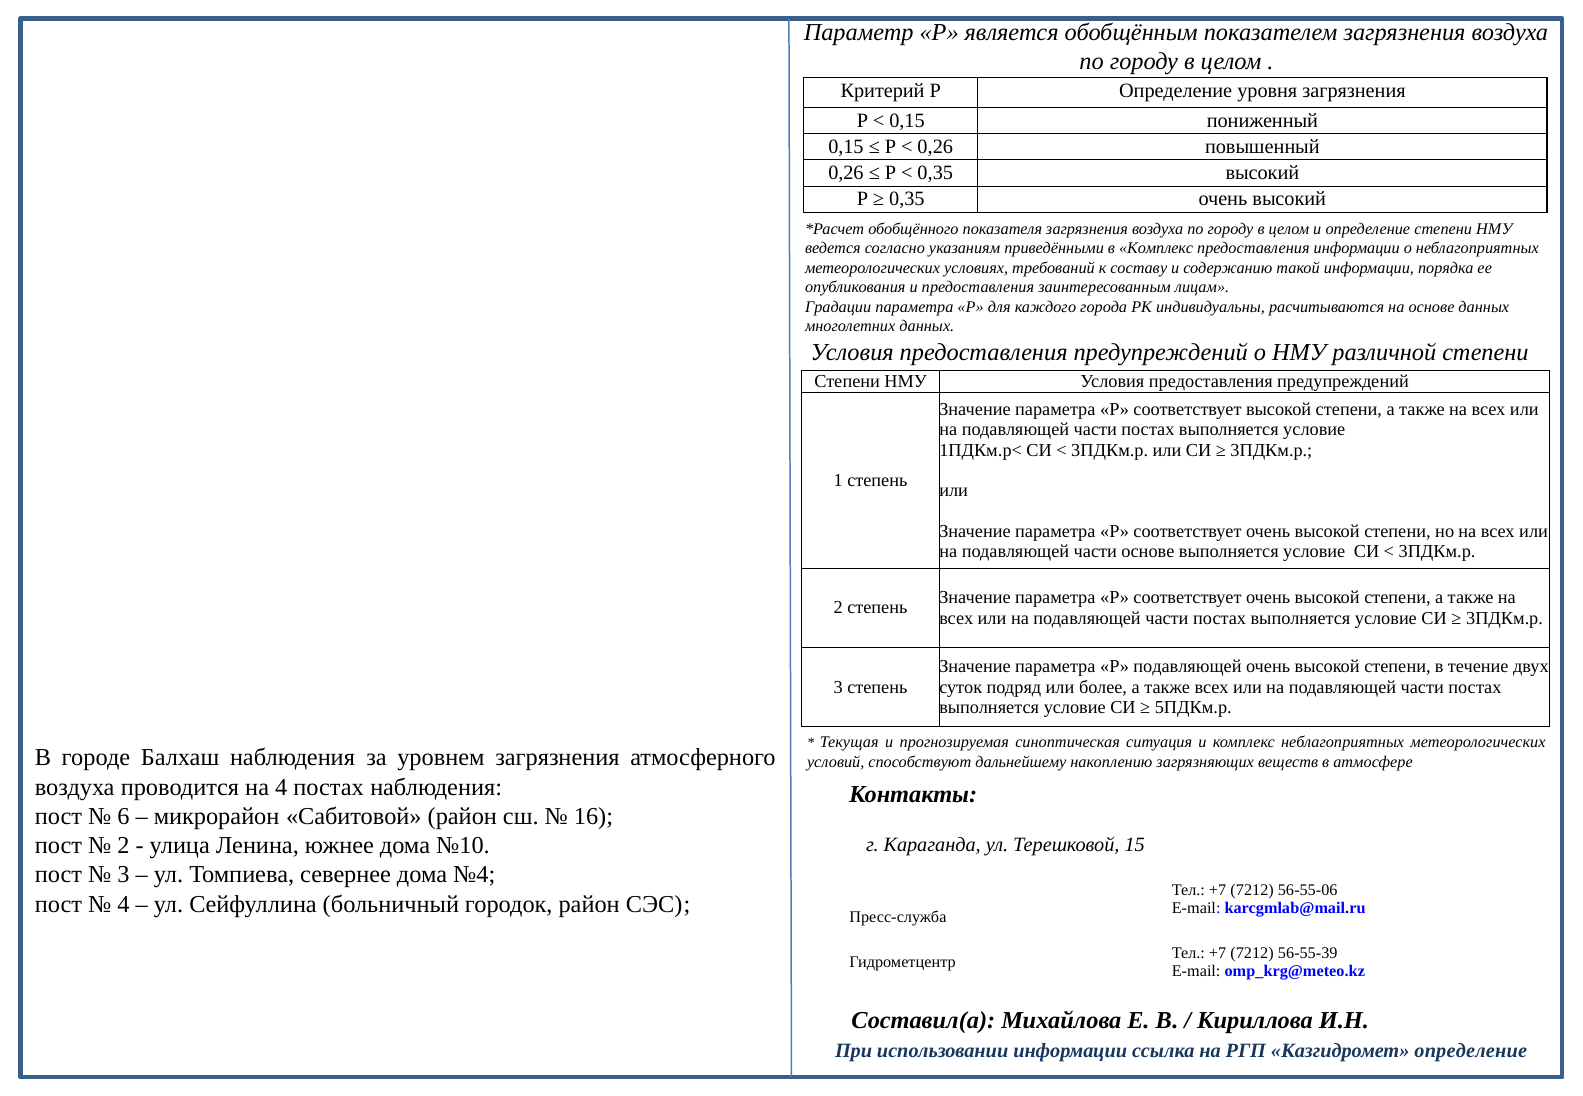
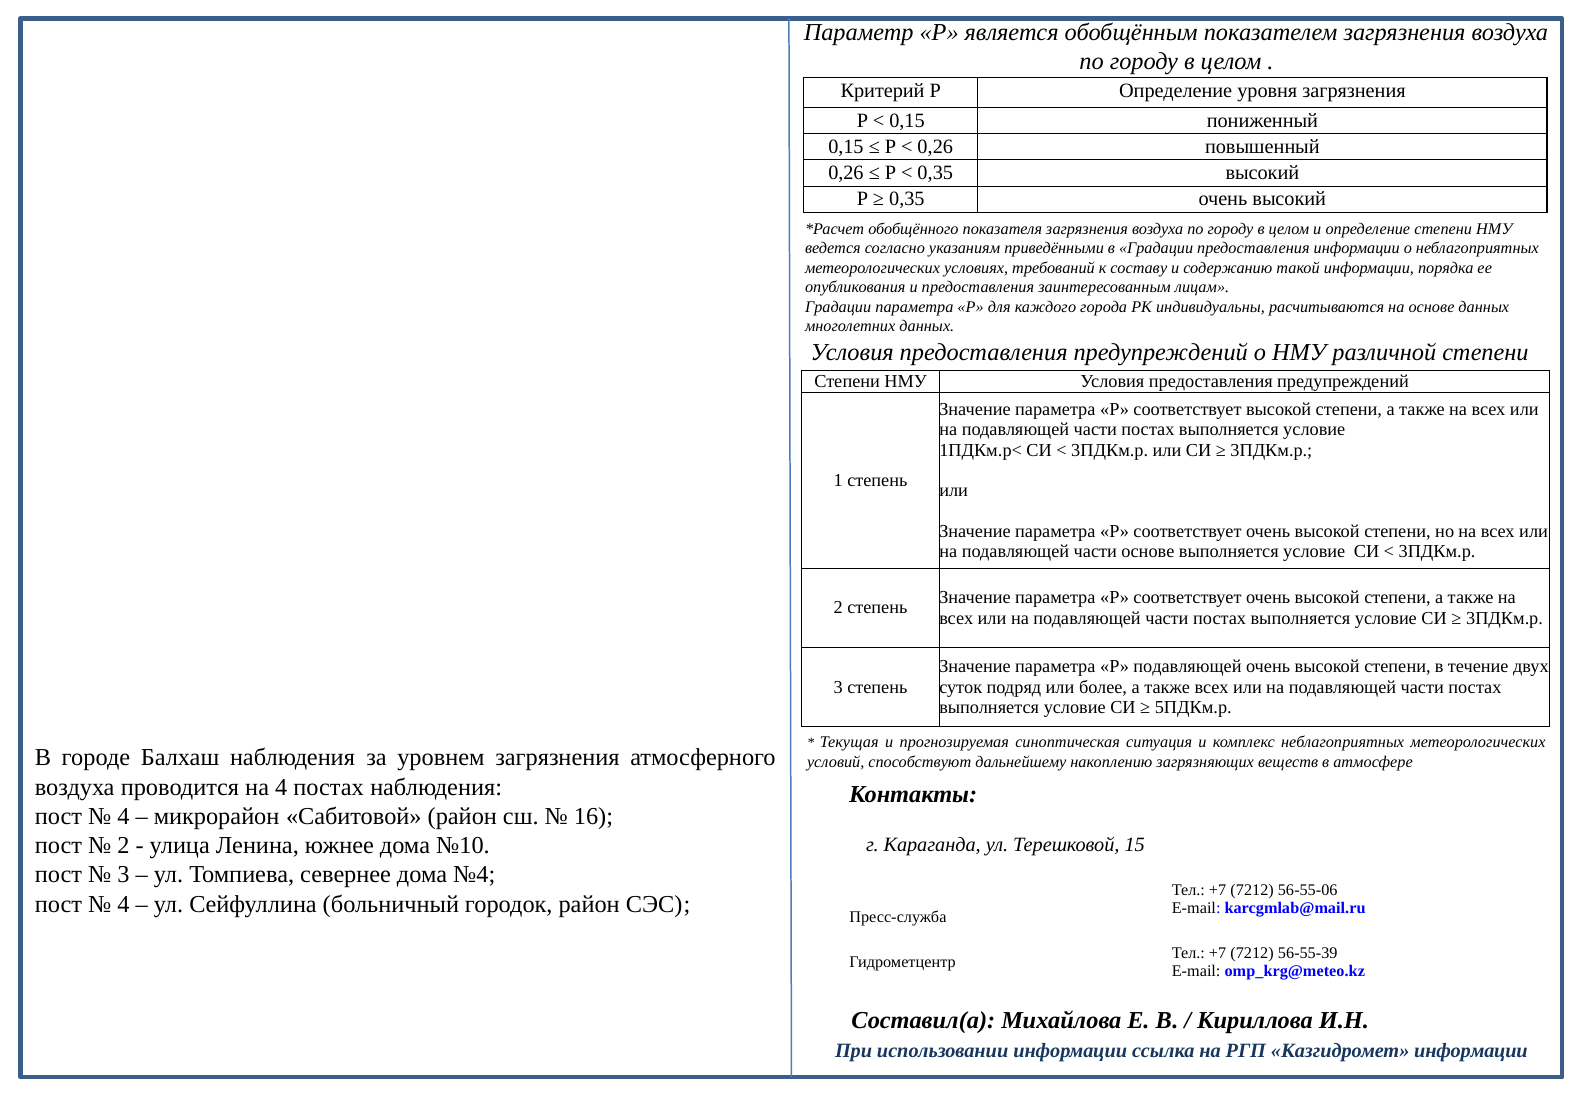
в Комплекс: Комплекс -> Градации
6 at (123, 816): 6 -> 4
Казгидромет определение: определение -> информации
